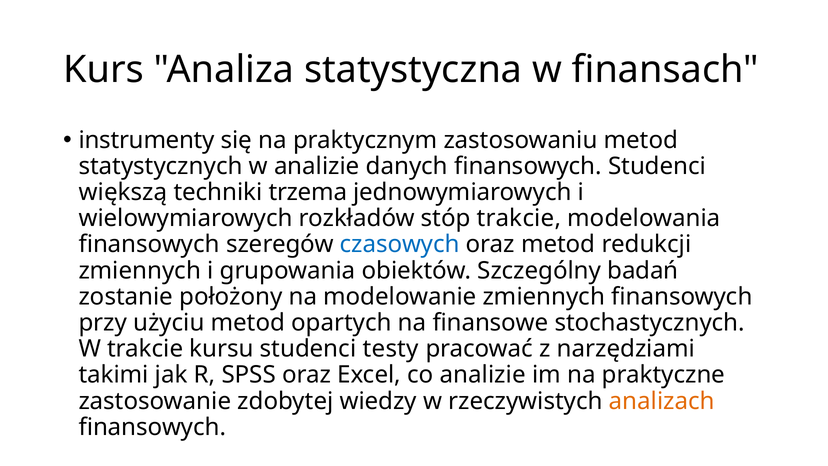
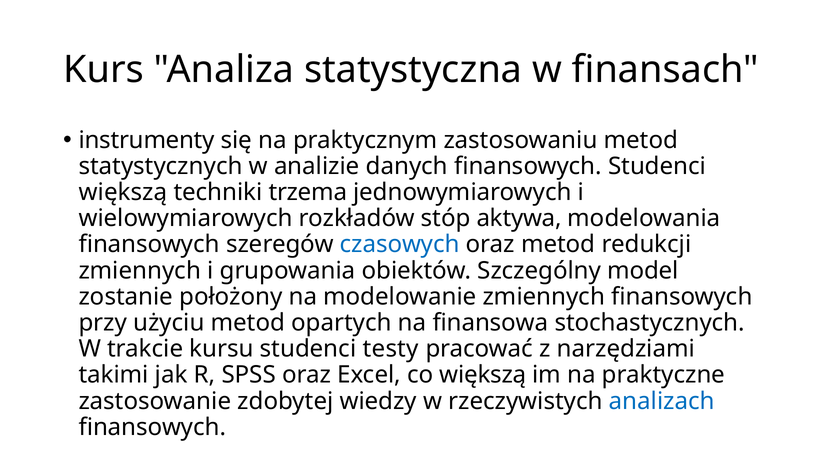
stóp trakcie: trakcie -> aktywa
badań: badań -> model
finansowe: finansowe -> finansowa
co analizie: analizie -> większą
analizach colour: orange -> blue
